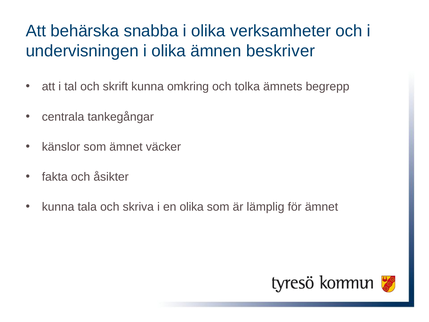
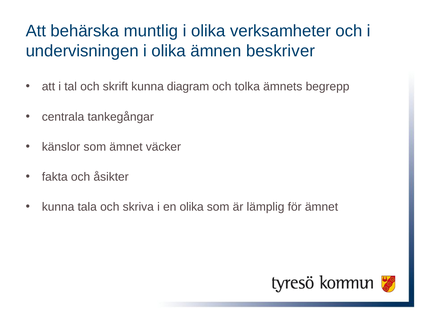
snabba: snabba -> muntlig
omkring: omkring -> diagram
